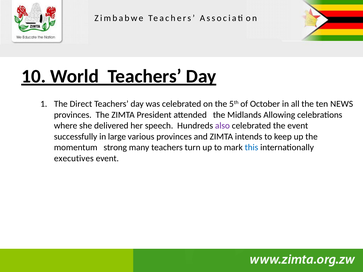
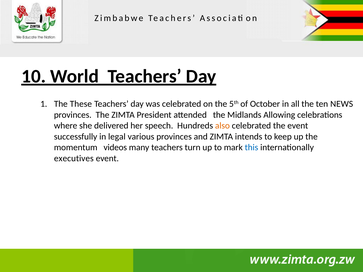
Direct: Direct -> These
also colour: purple -> orange
large: large -> legal
strong: strong -> videos
